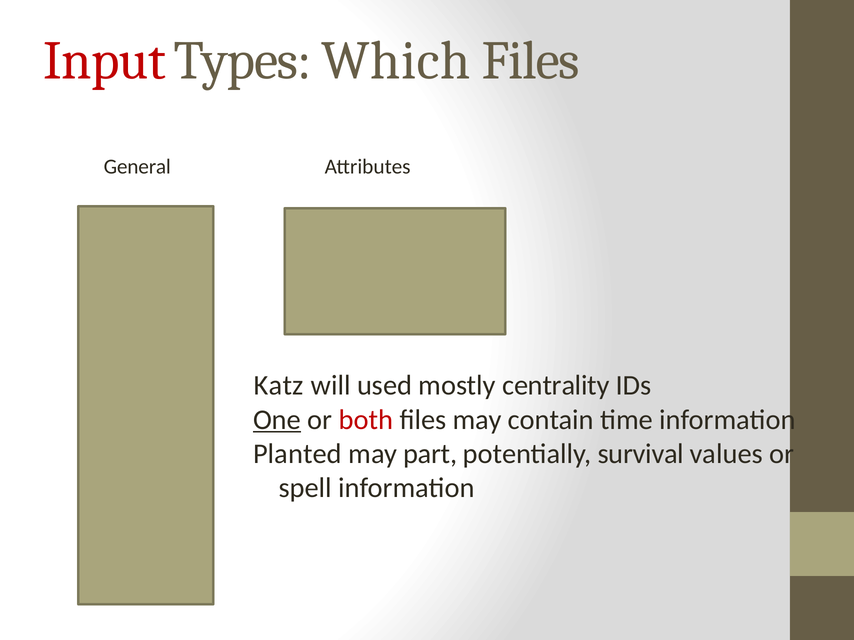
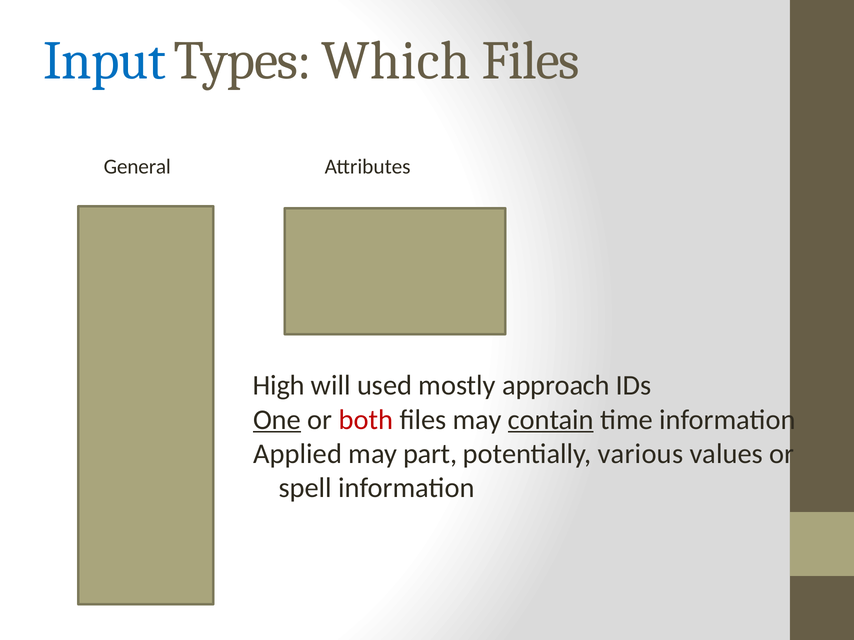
Input colour: red -> blue
Katz: Katz -> High
centrality: centrality -> approach
contain underline: none -> present
Planted: Planted -> Applied
survival: survival -> various
